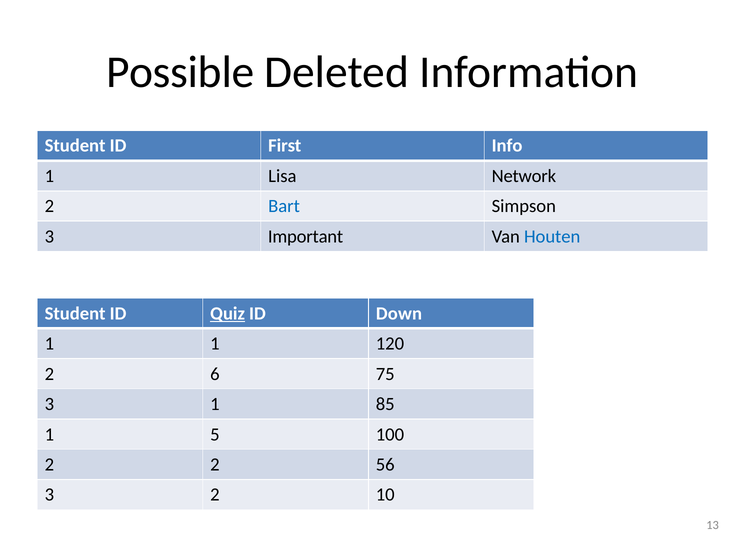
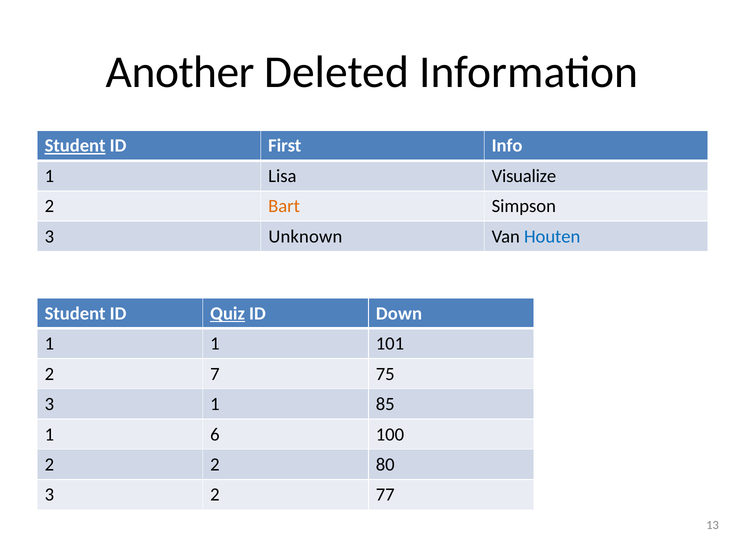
Possible: Possible -> Another
Student at (75, 146) underline: none -> present
Network: Network -> Visualize
Bart colour: blue -> orange
Important: Important -> Unknown
120: 120 -> 101
6: 6 -> 7
5: 5 -> 6
56: 56 -> 80
10: 10 -> 77
